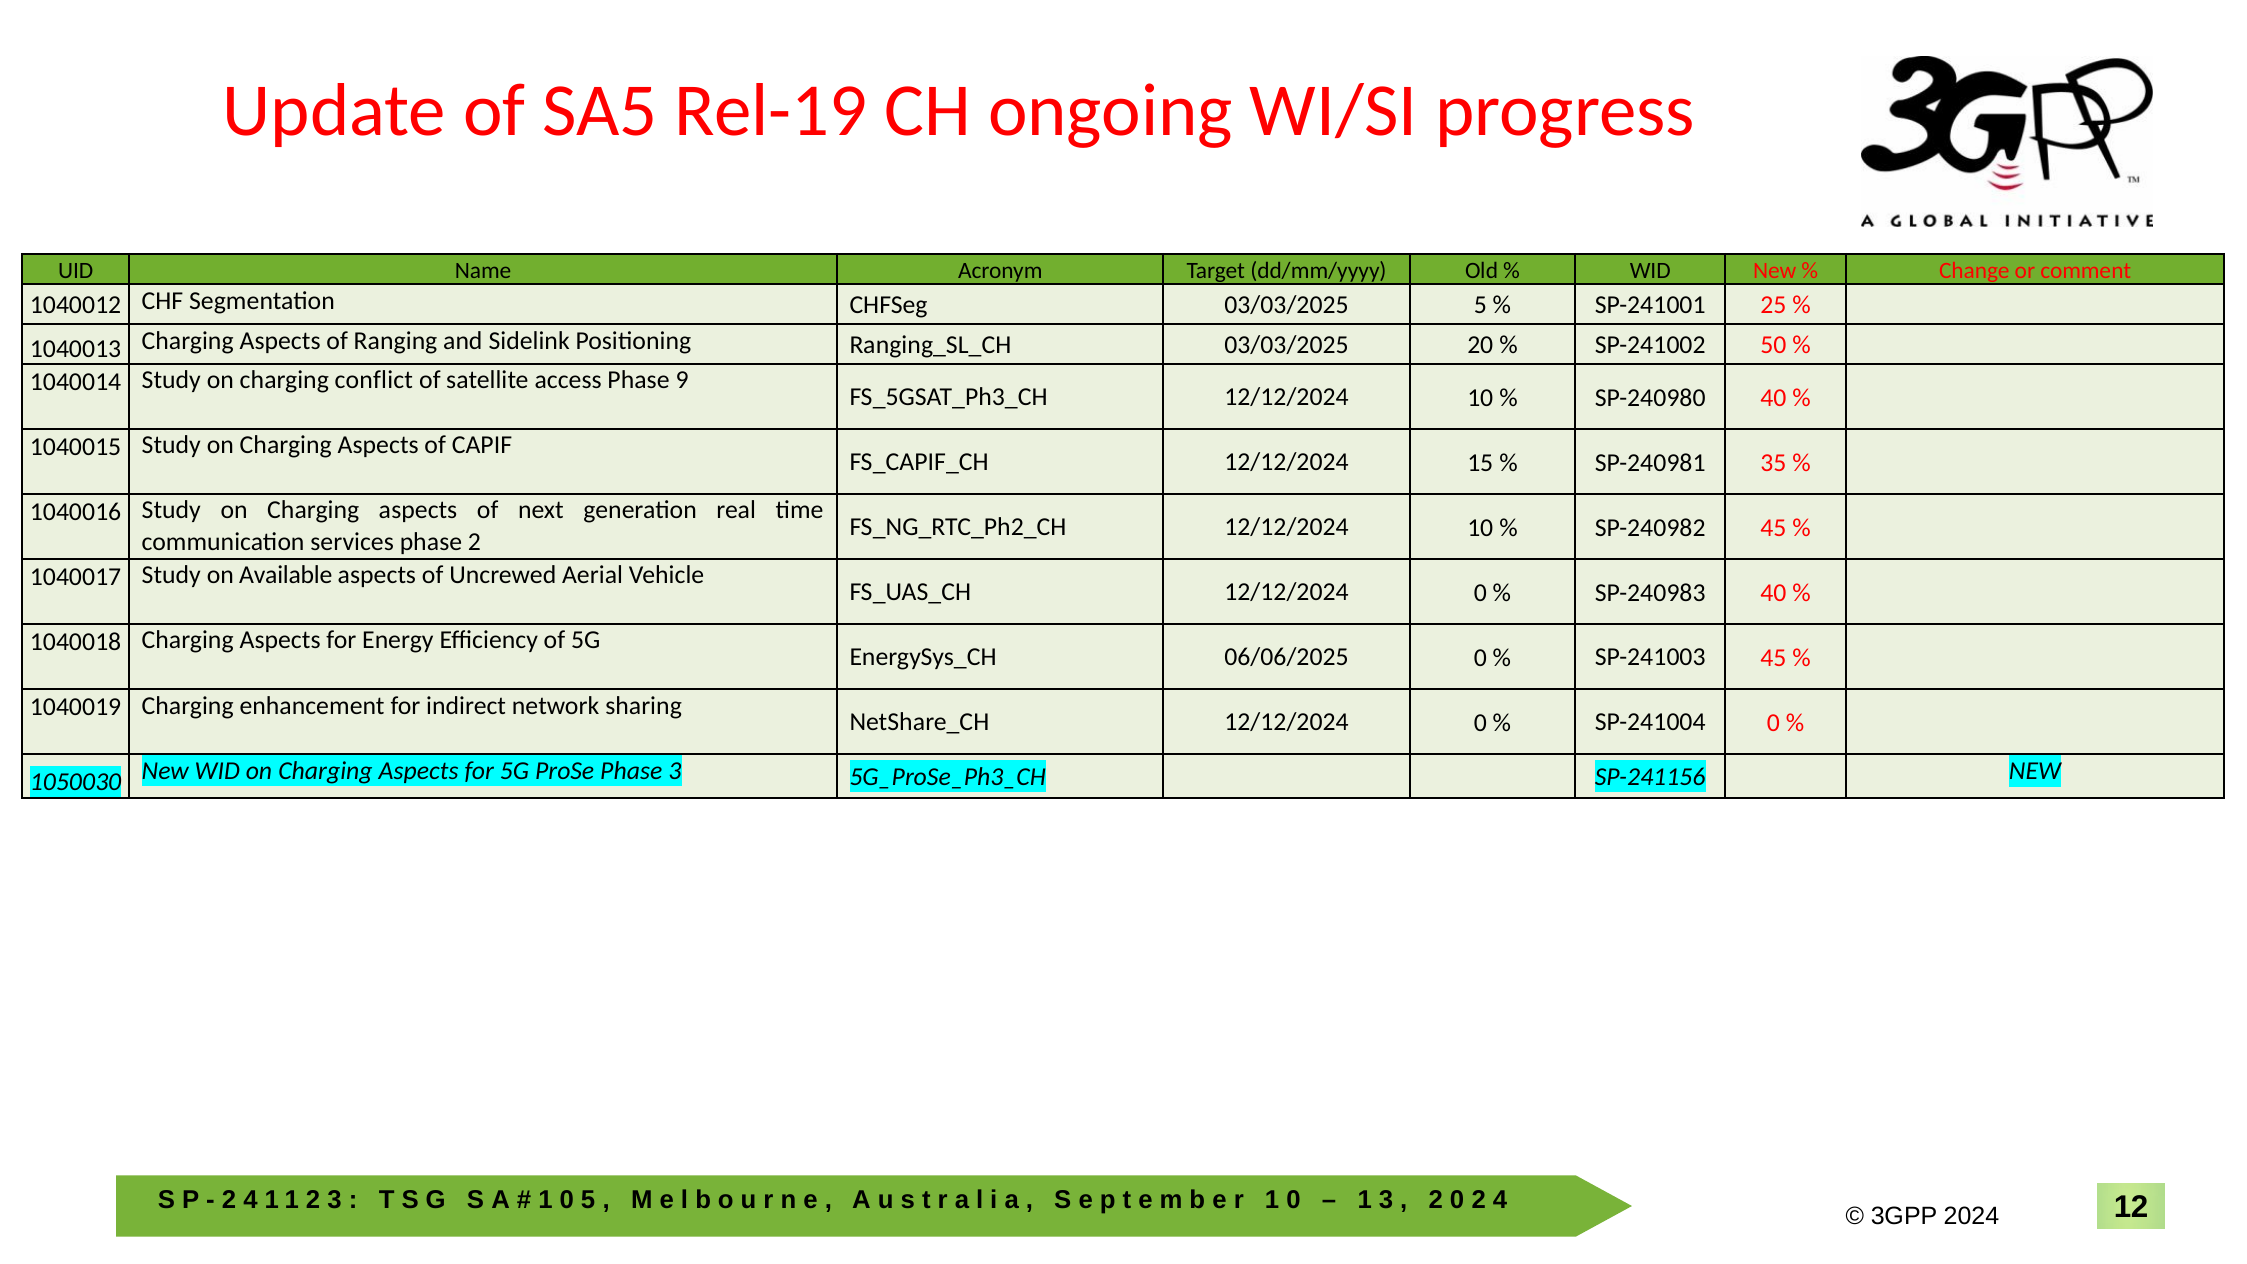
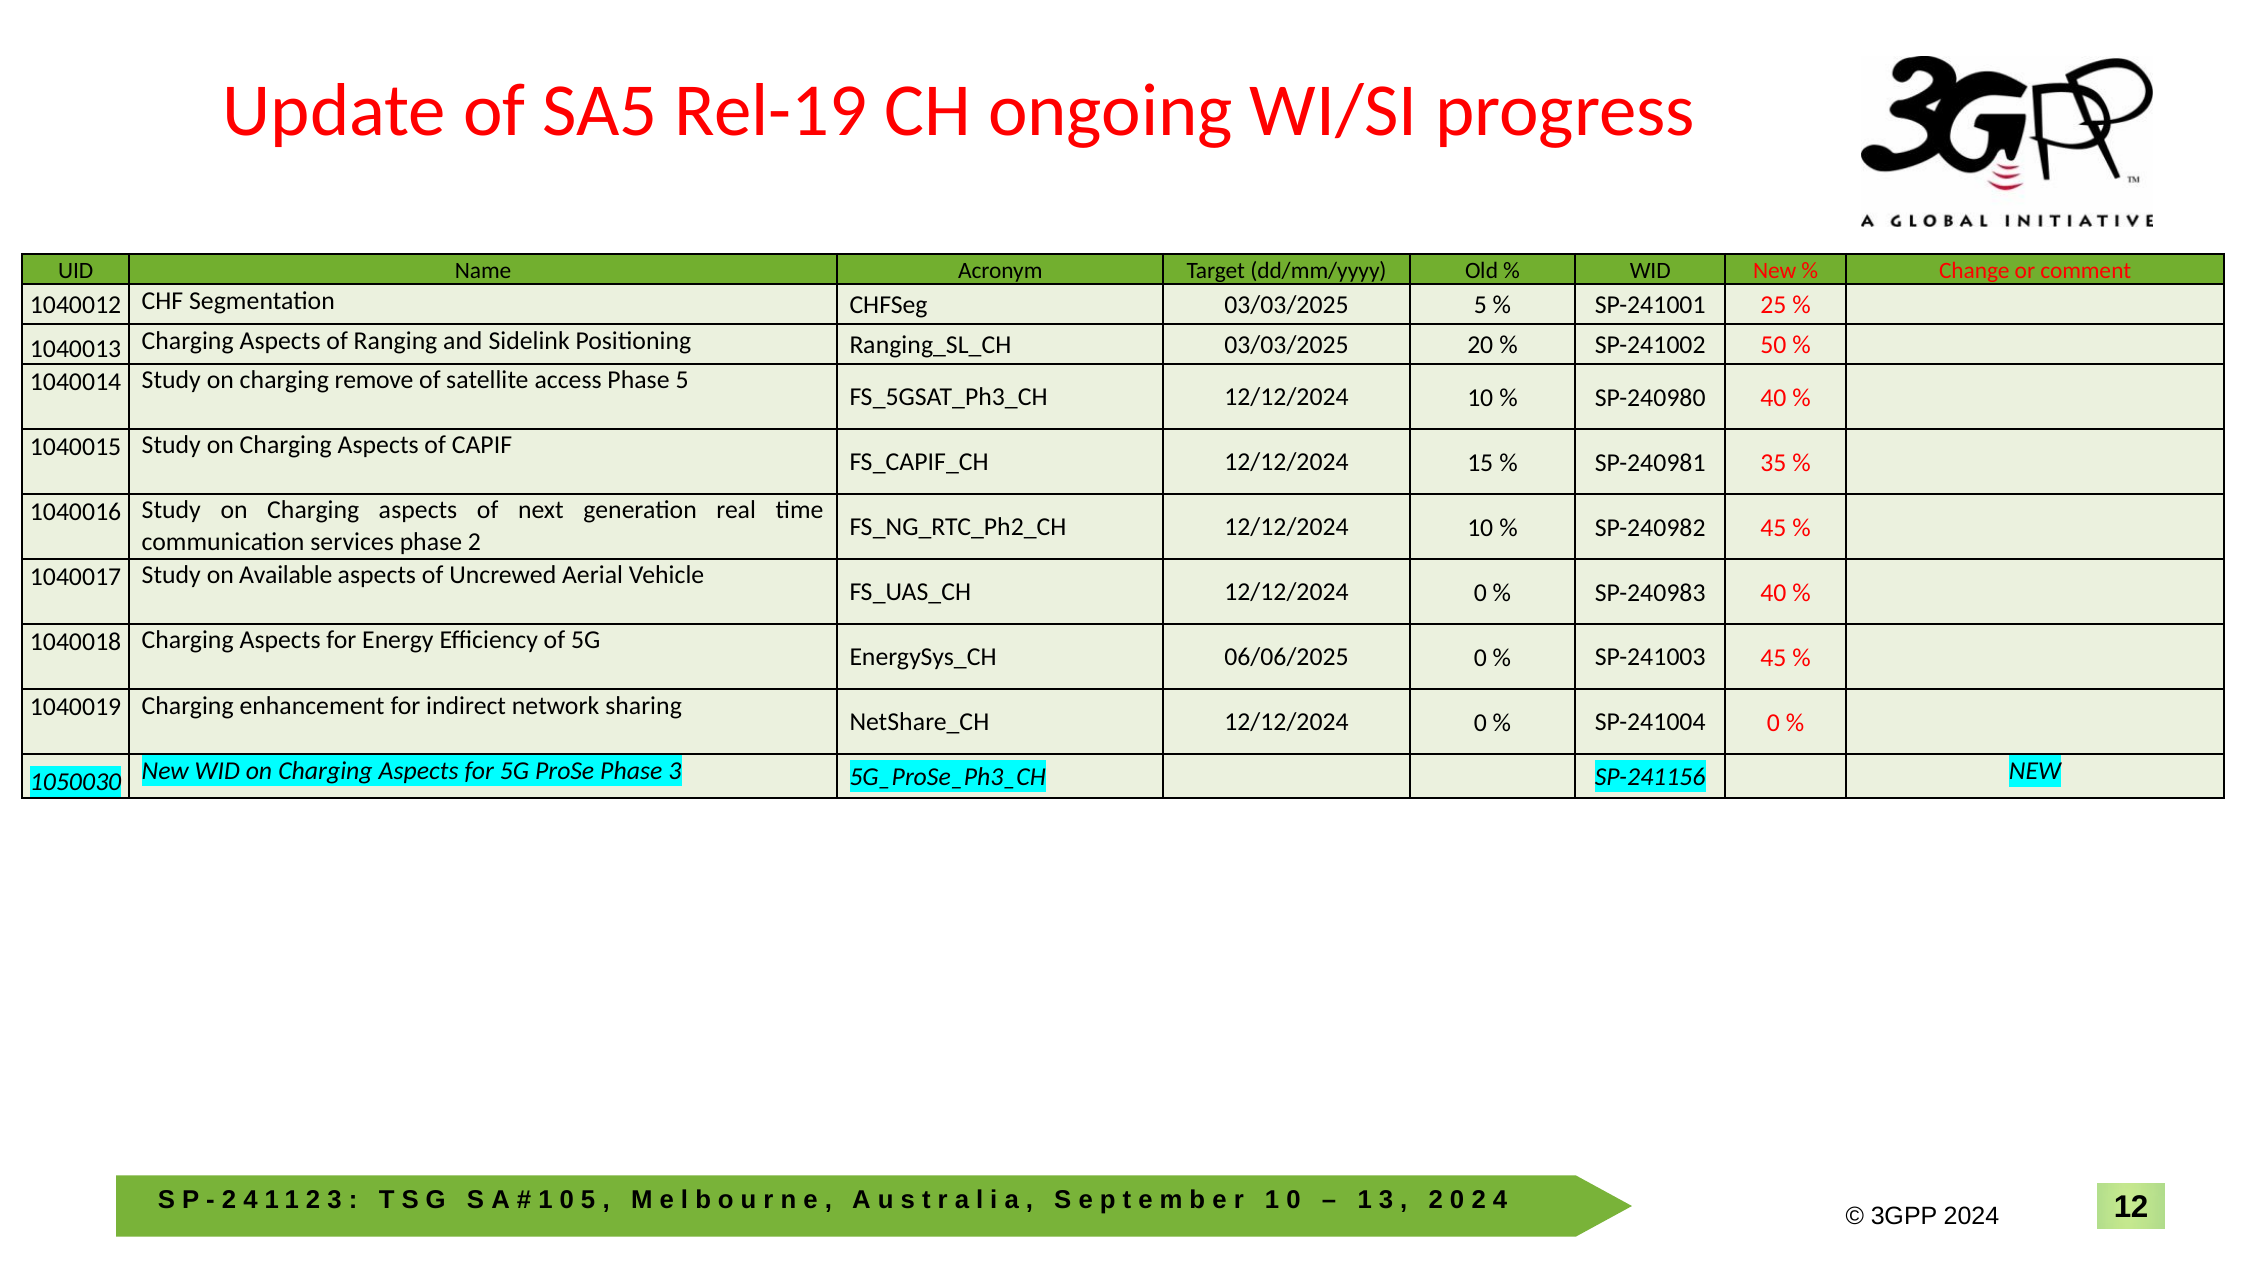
conflict: conflict -> remove
Phase 9: 9 -> 5
